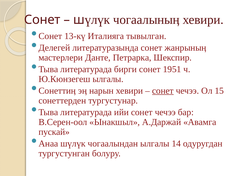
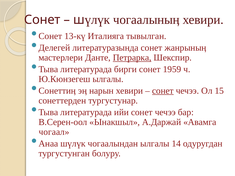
Петрарка underline: none -> present
1951: 1951 -> 1959
пускай: пускай -> чогаал
